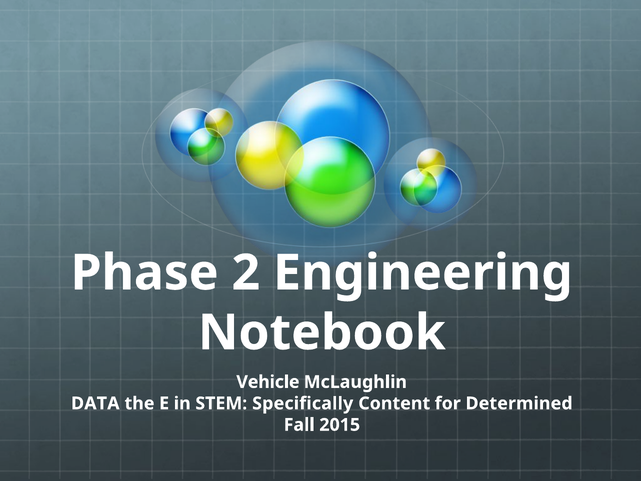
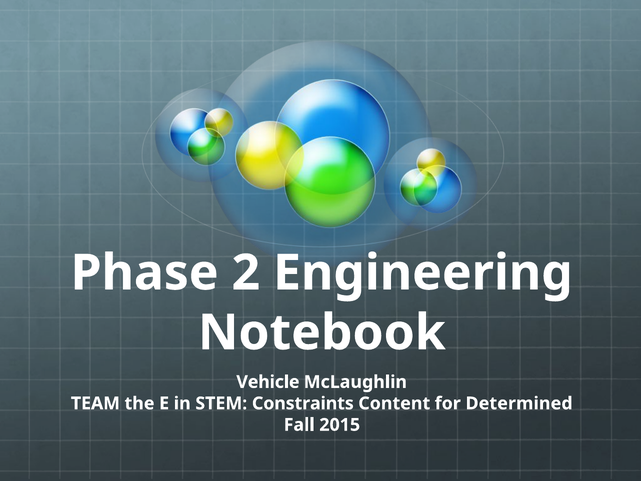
DATA: DATA -> TEAM
Specifically: Specifically -> Constraints
